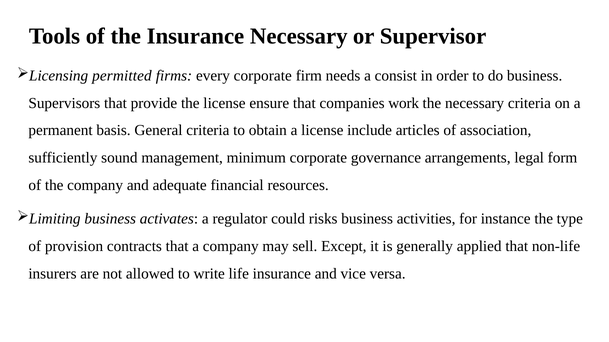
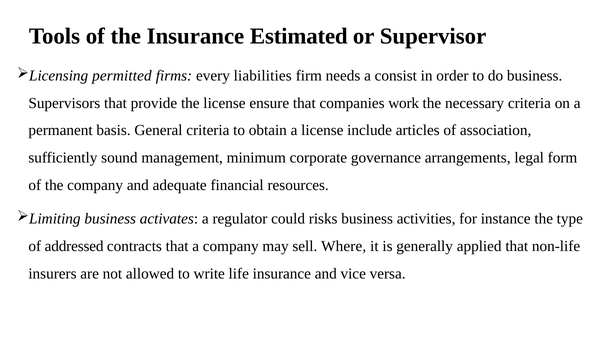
Insurance Necessary: Necessary -> Estimated
every corporate: corporate -> liabilities
provision: provision -> addressed
Except: Except -> Where
